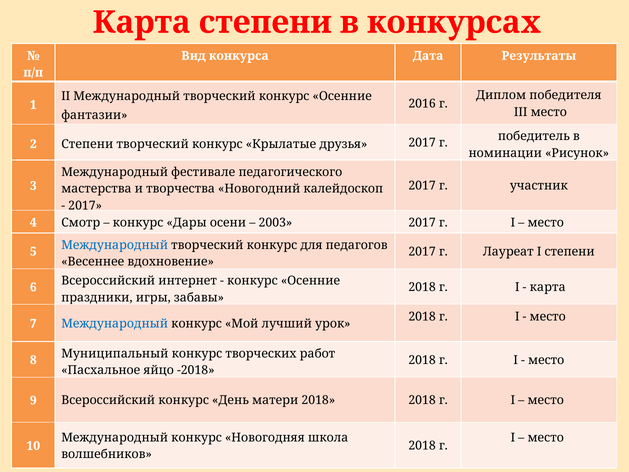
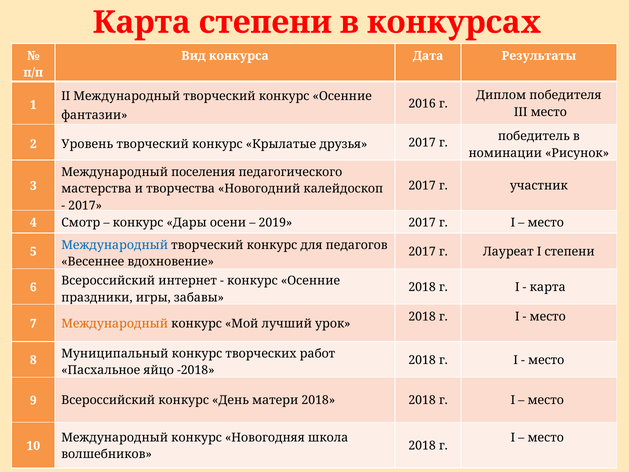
2 Степени: Степени -> Уровень
фестивале: фестивале -> поселения
2003: 2003 -> 2019
Международный at (115, 323) colour: blue -> orange
